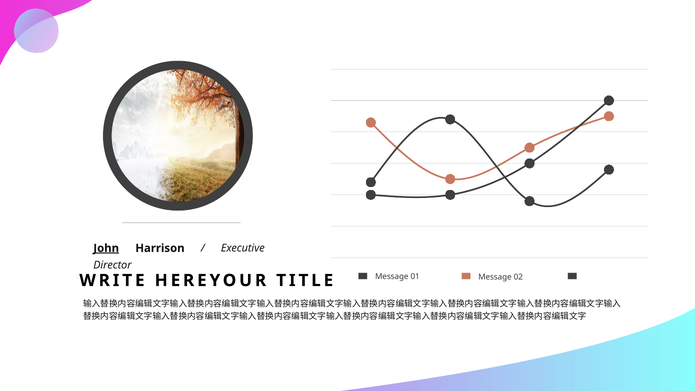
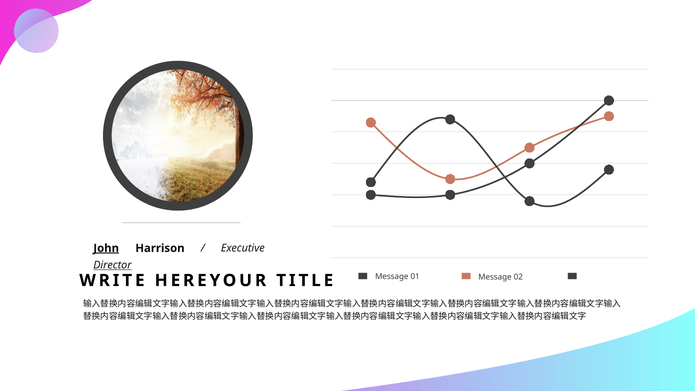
Director underline: none -> present
